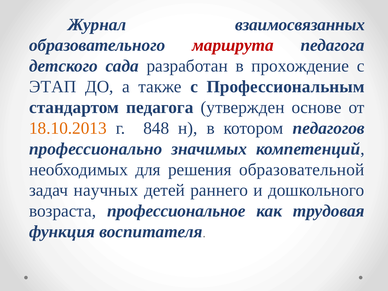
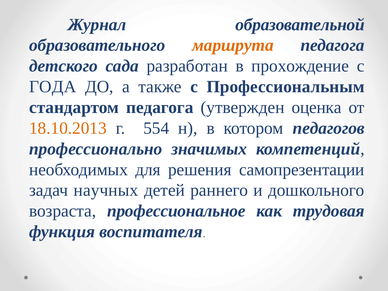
взаимосвязанных: взаимосвязанных -> образовательной
маршрута colour: red -> orange
ЭТАП: ЭТАП -> ГОДА
основе: основе -> оценка
848: 848 -> 554
образовательной: образовательной -> самопрезентации
